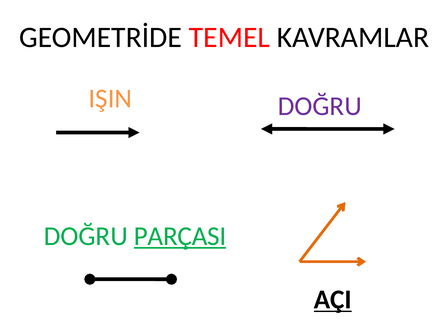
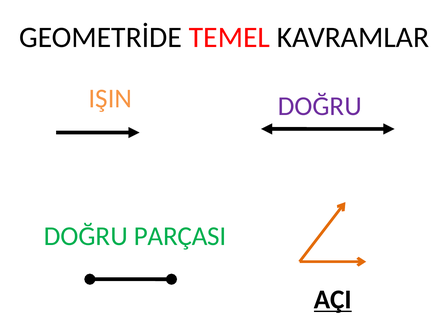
PARÇASI underline: present -> none
